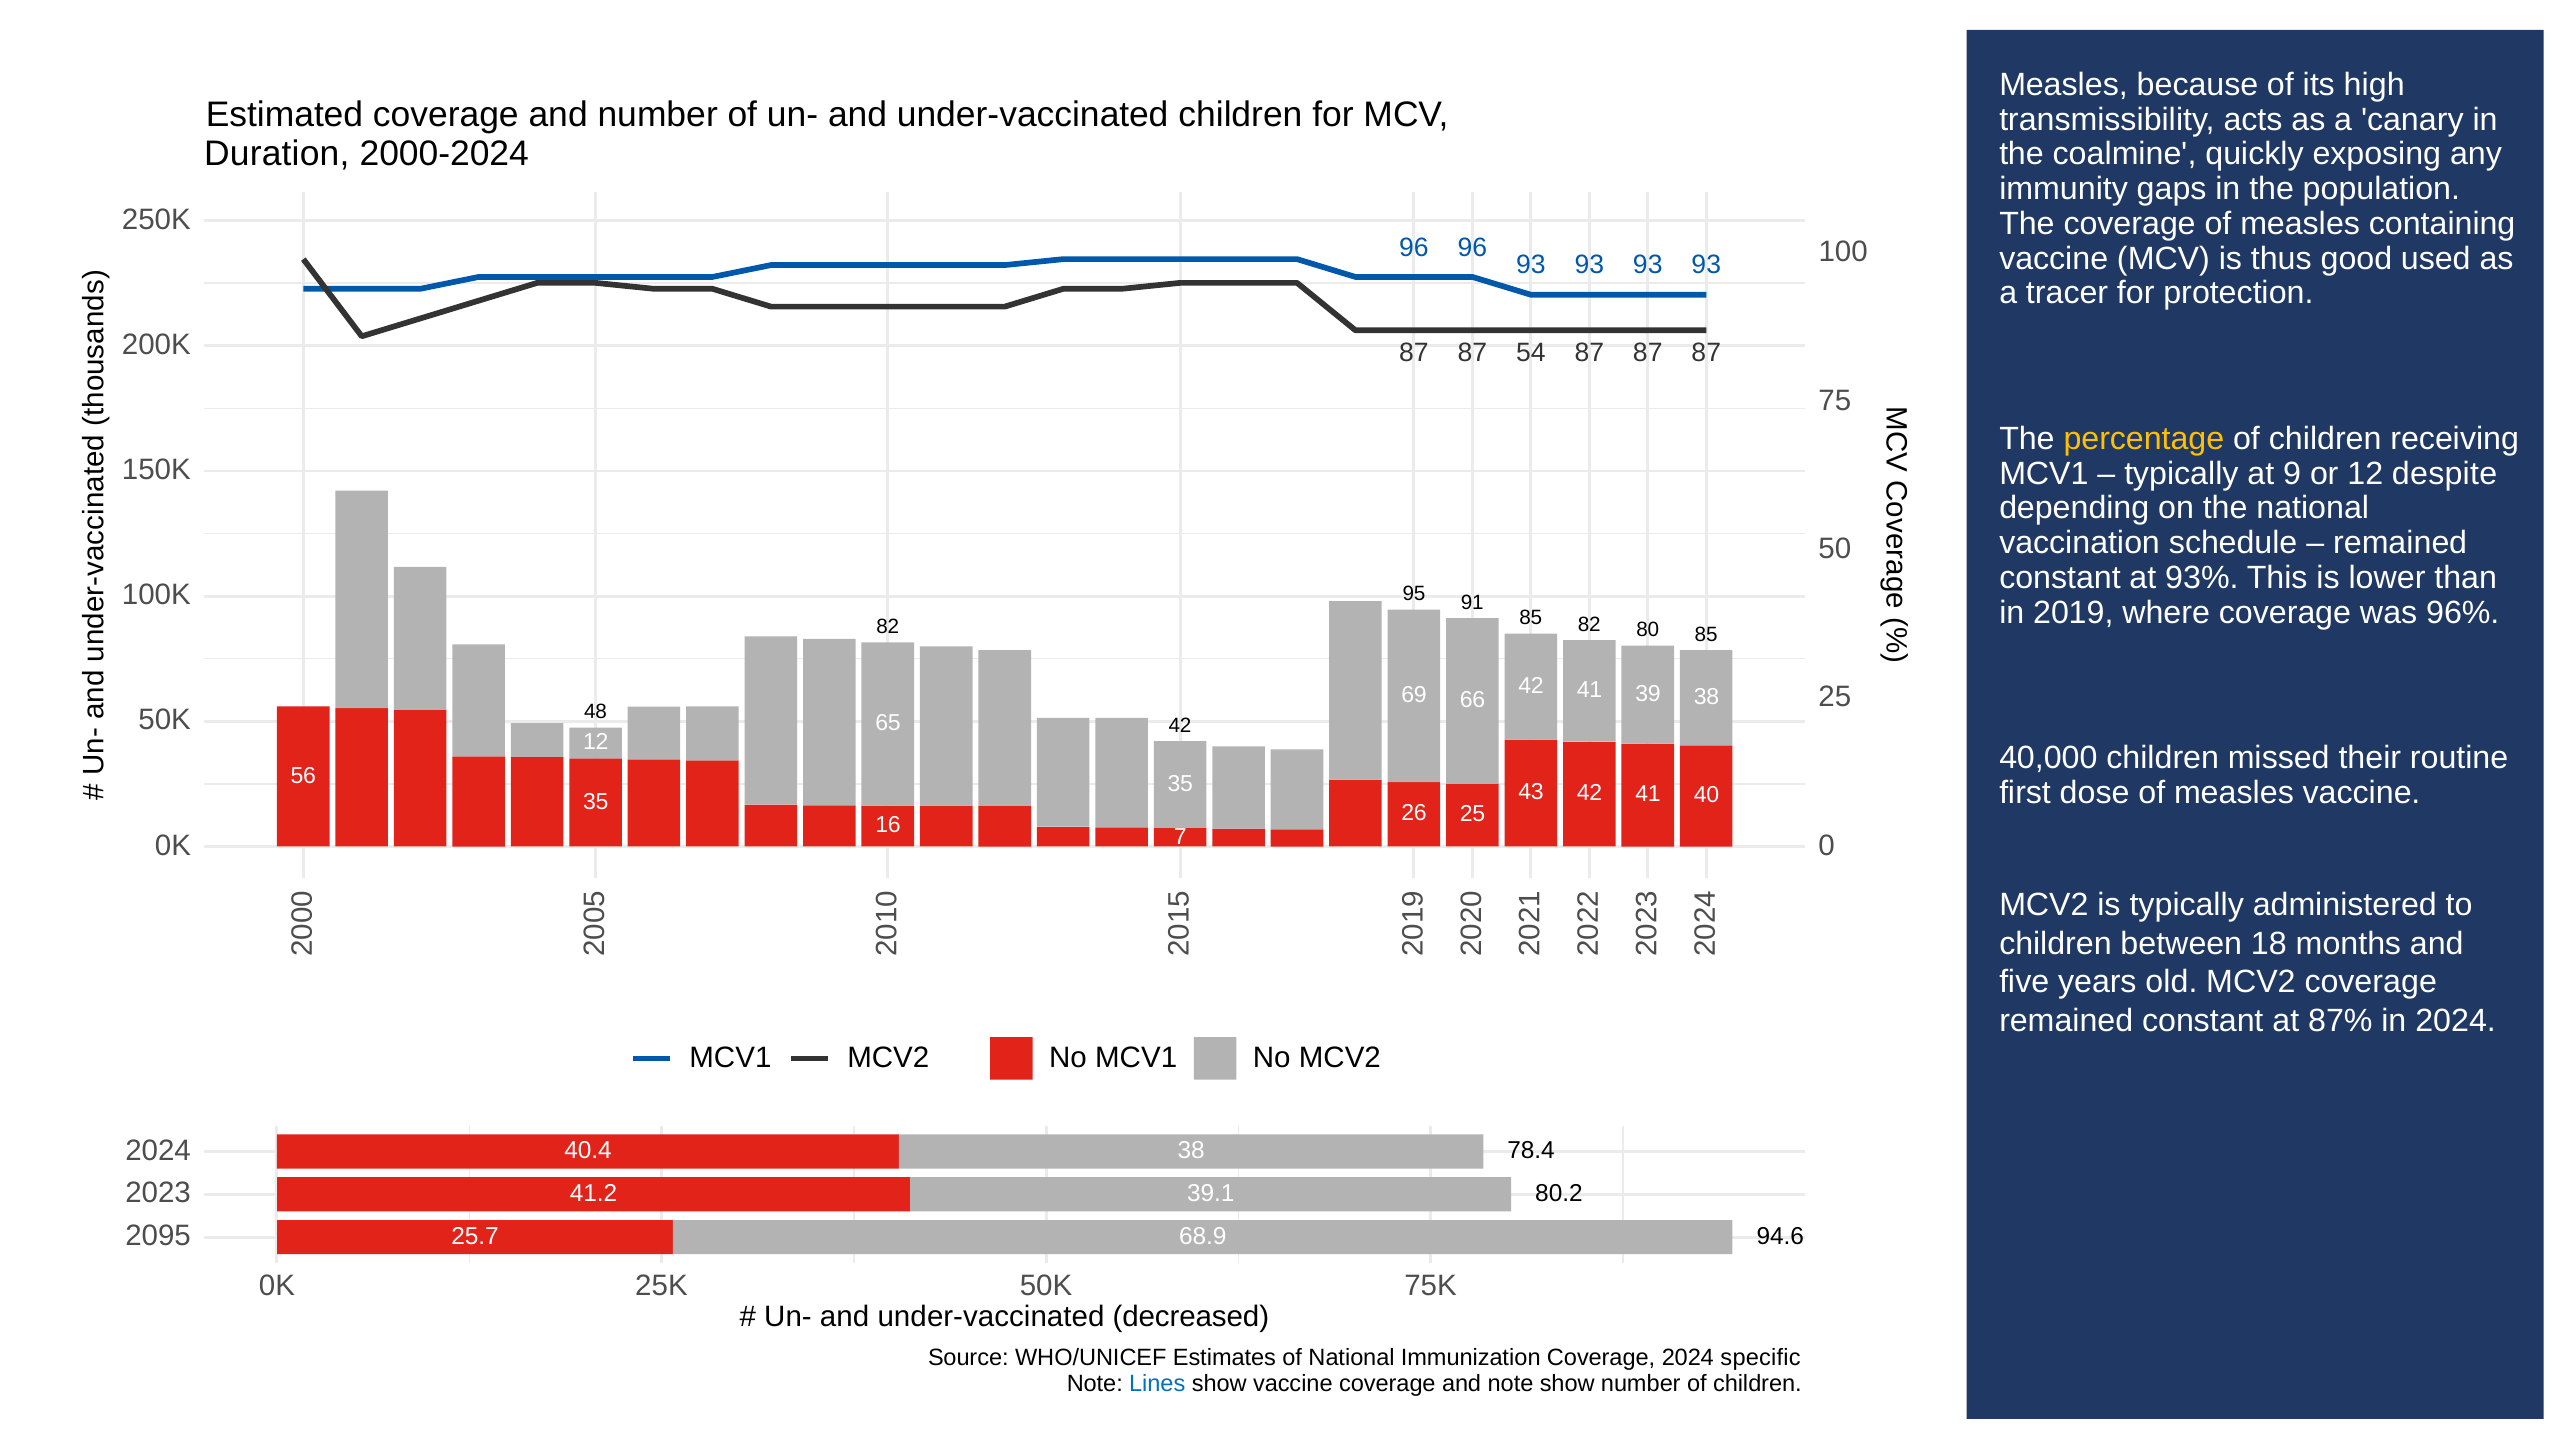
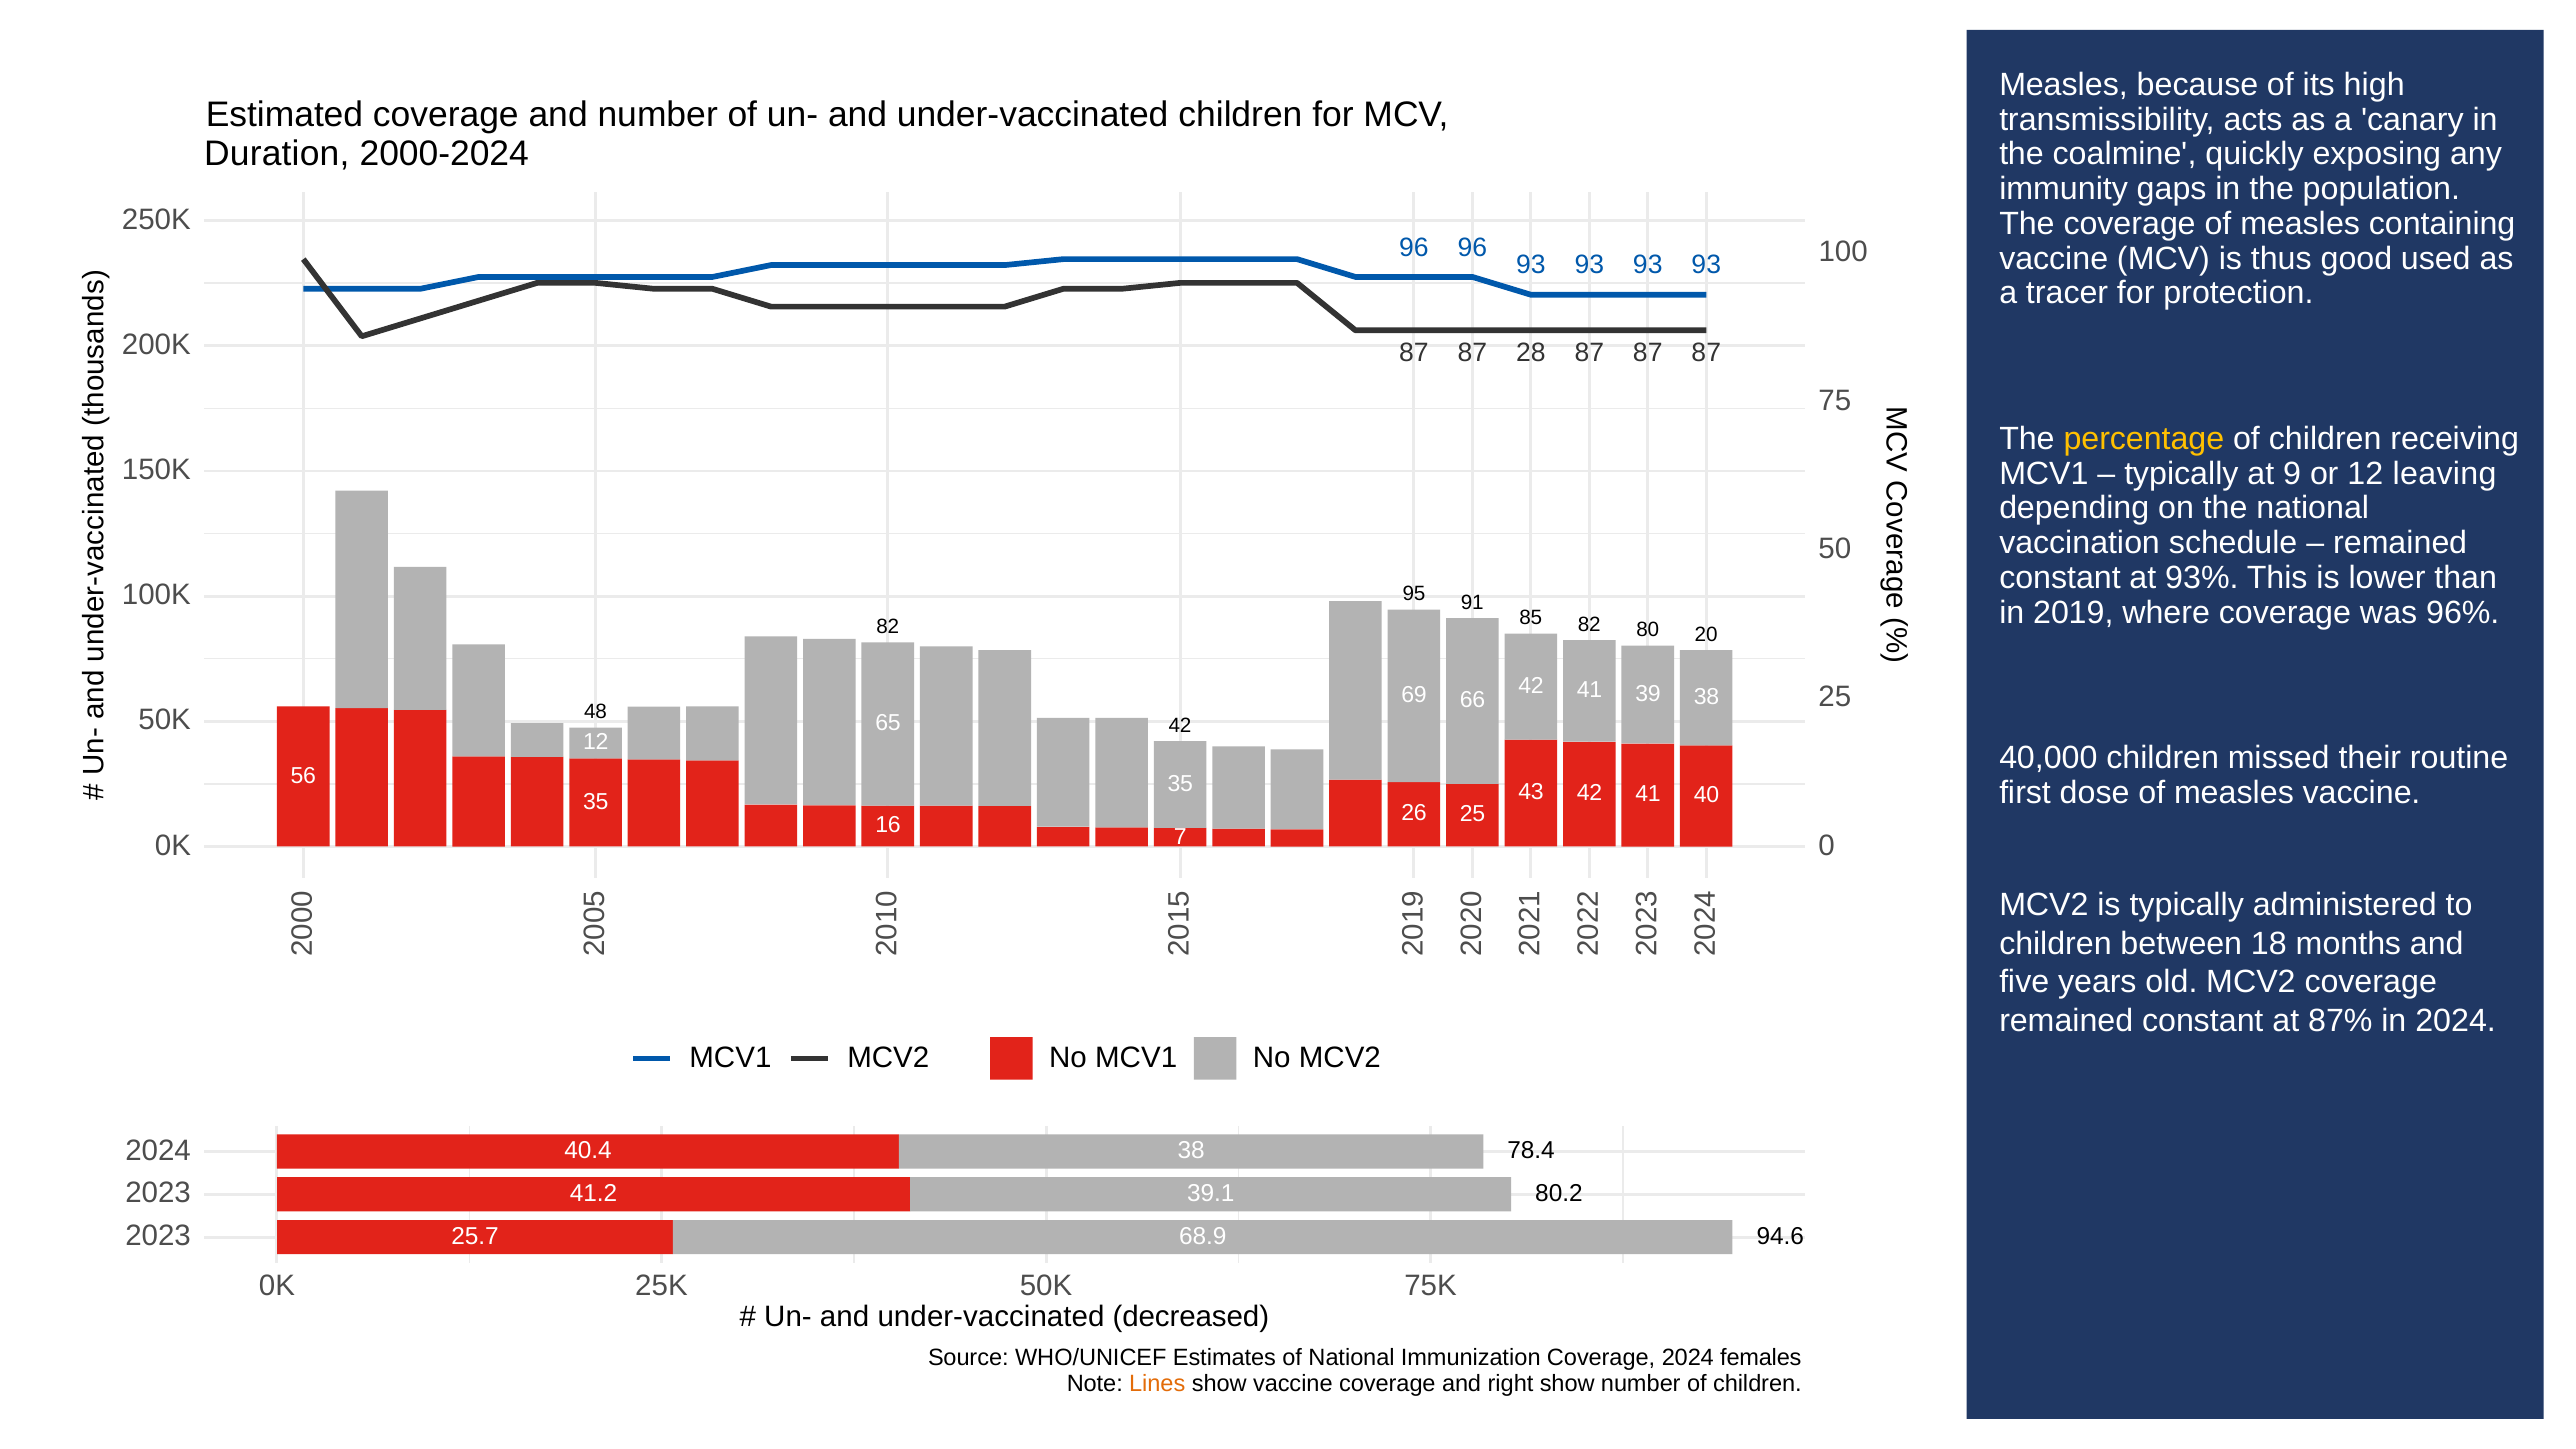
54: 54 -> 28
despite: despite -> leaving
80 85: 85 -> 20
2095 at (158, 1236): 2095 -> 2023
specific: specific -> females
Lines colour: blue -> orange
and note: note -> right
